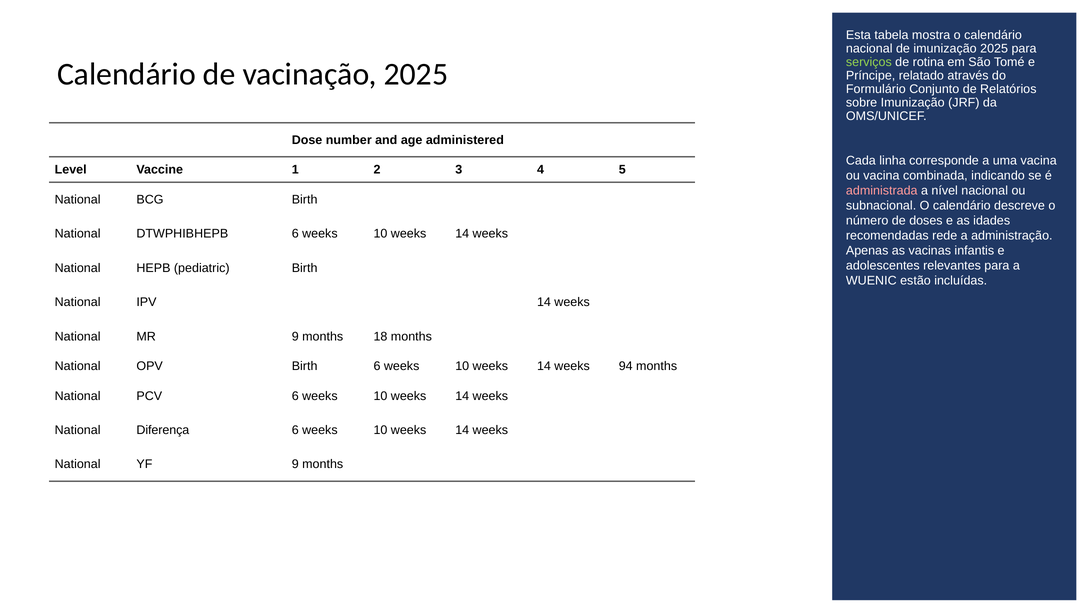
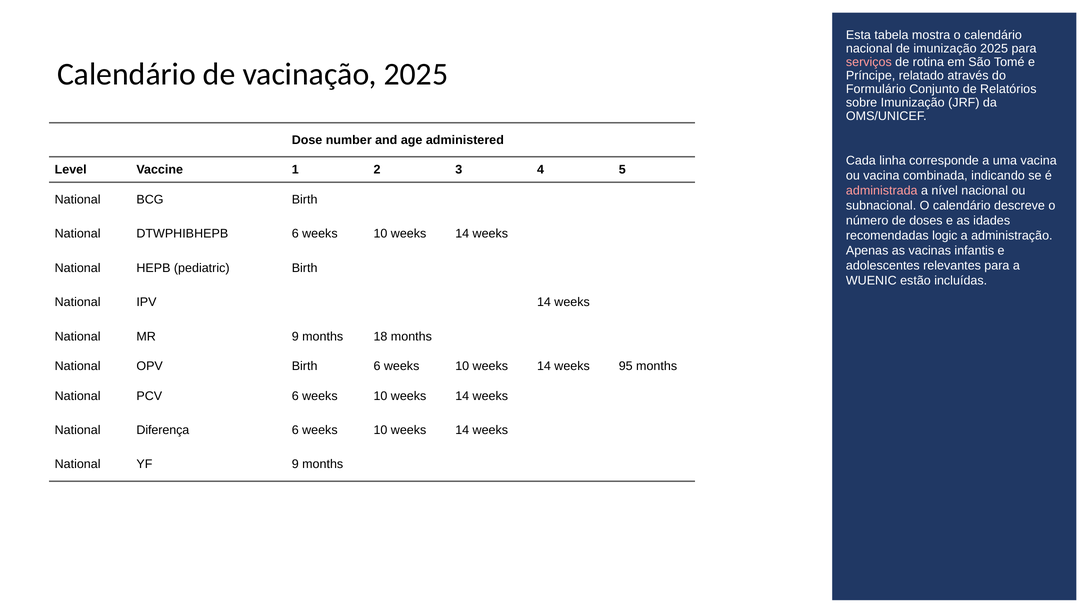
serviços colour: light green -> pink
rede: rede -> logic
94: 94 -> 95
